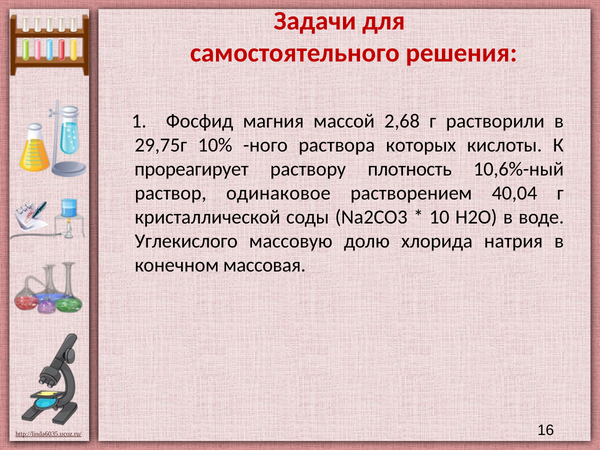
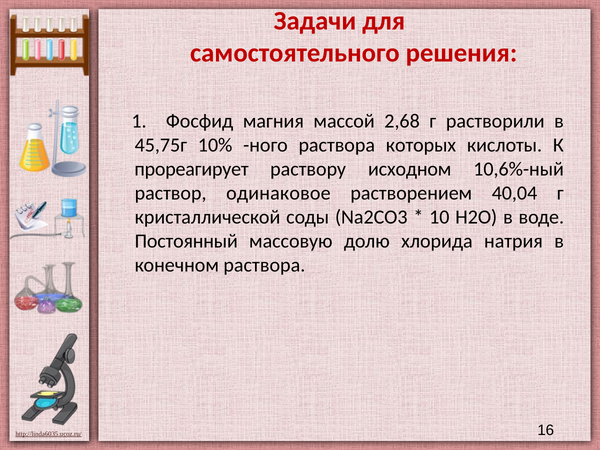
29,75г: 29,75г -> 45,75г
плотность: плотность -> исходном
Углекислого: Углекислого -> Постоянный
конечном массовая: массовая -> раствора
